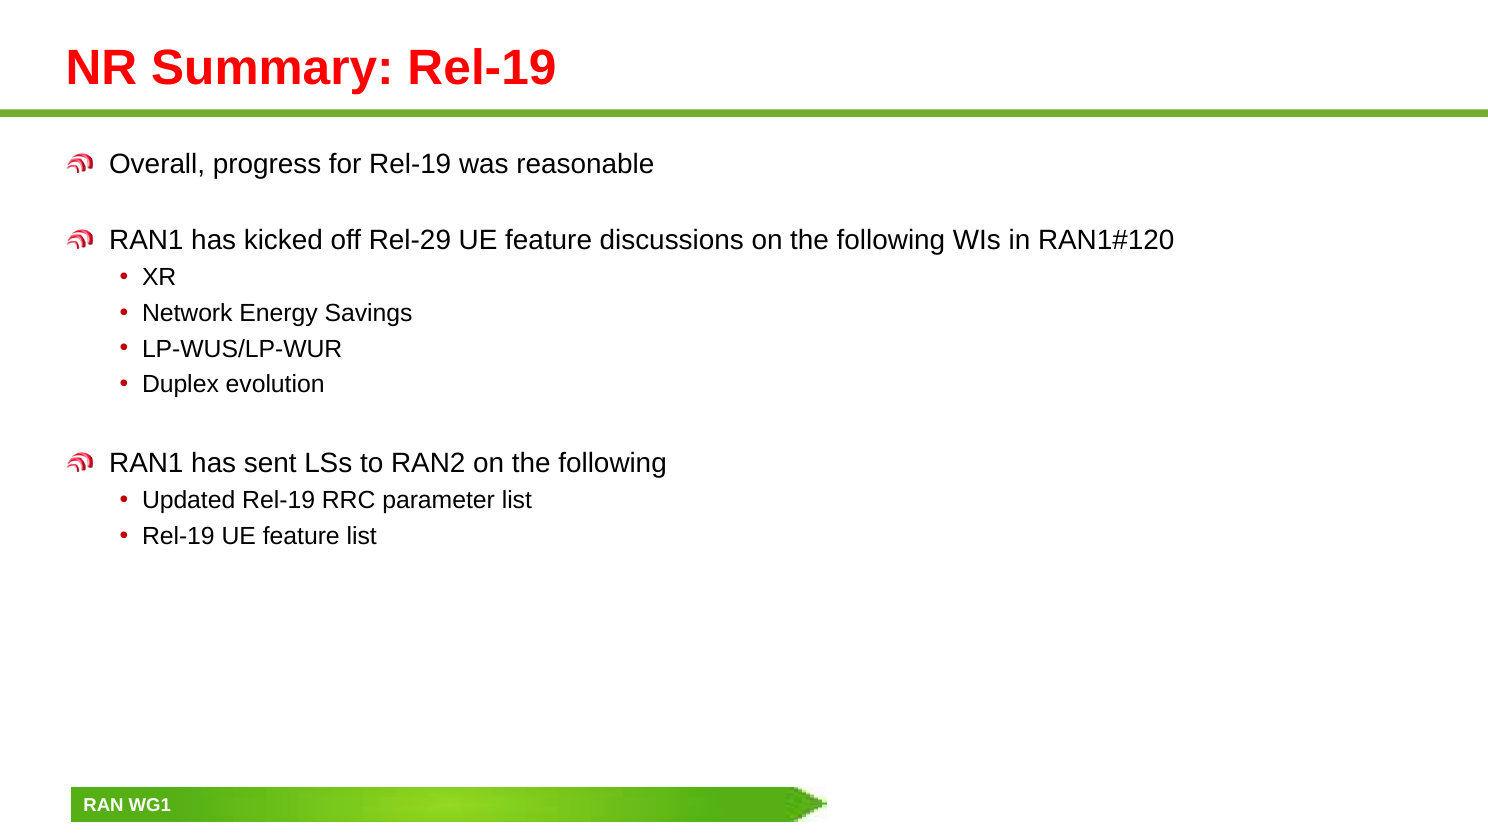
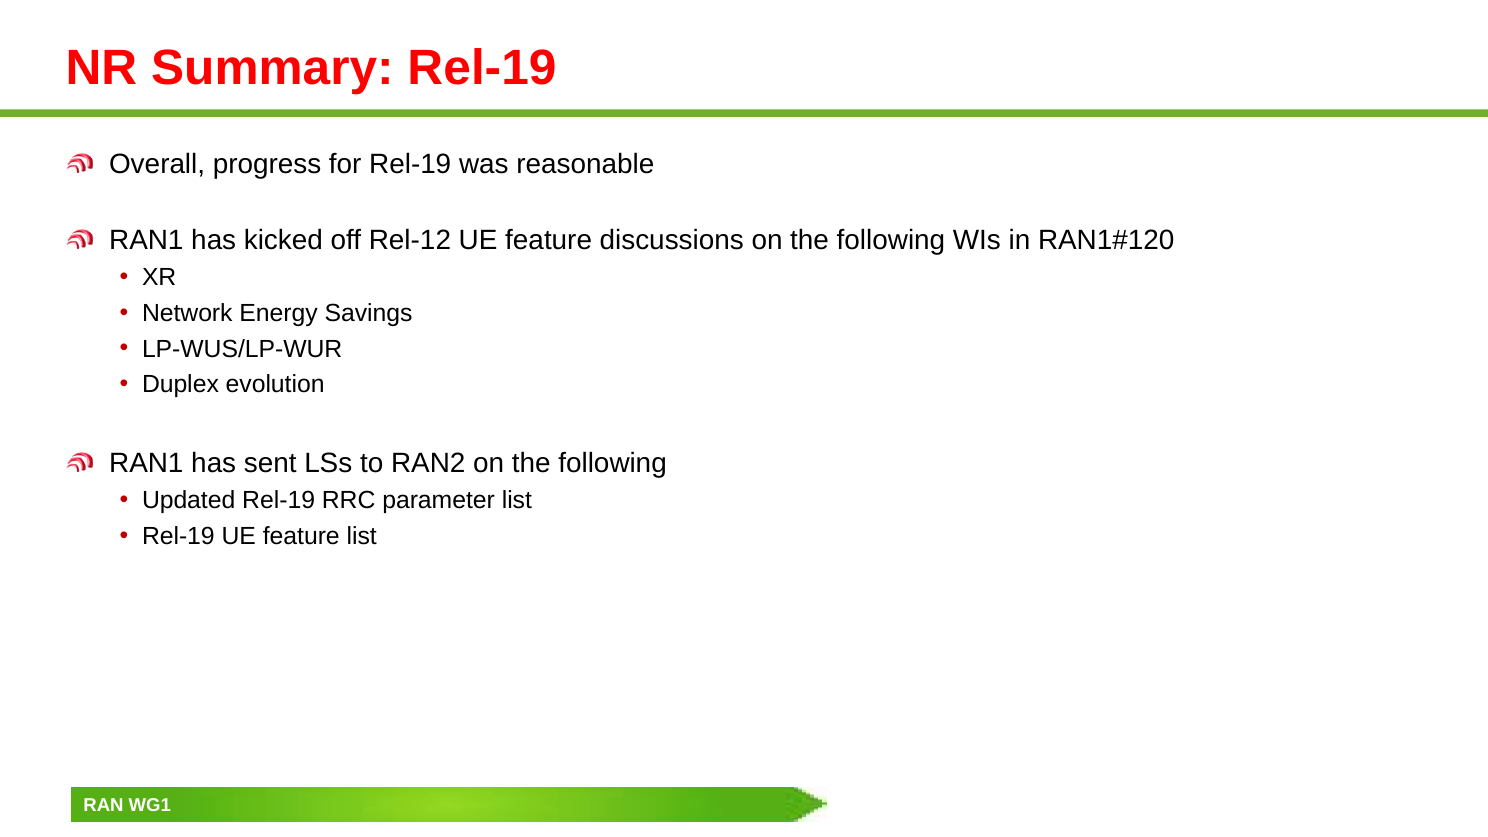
Rel-29: Rel-29 -> Rel-12
